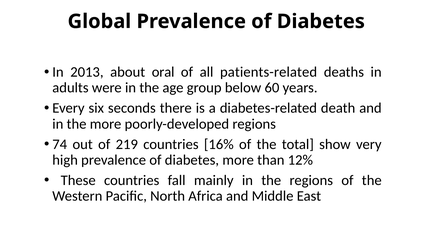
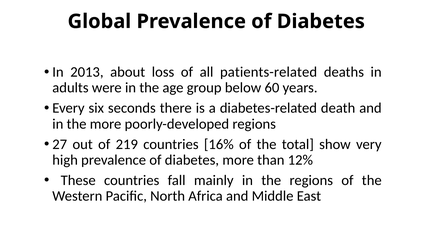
oral: oral -> loss
74: 74 -> 27
